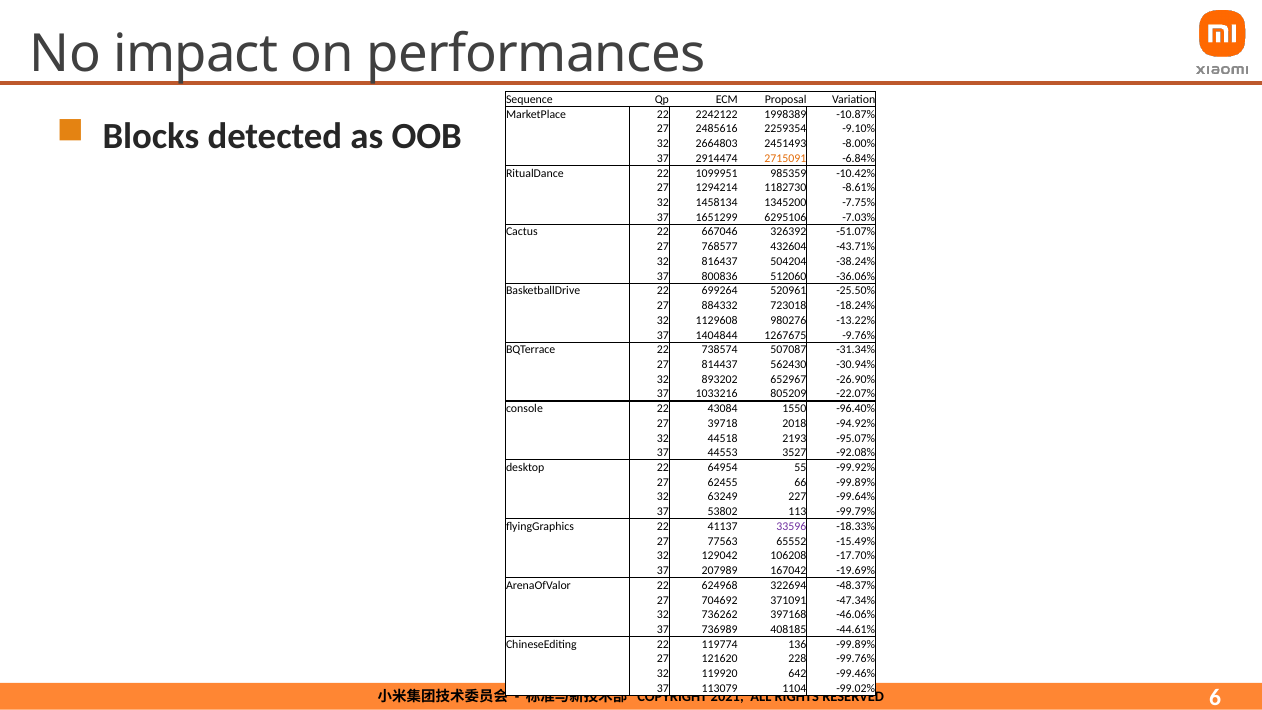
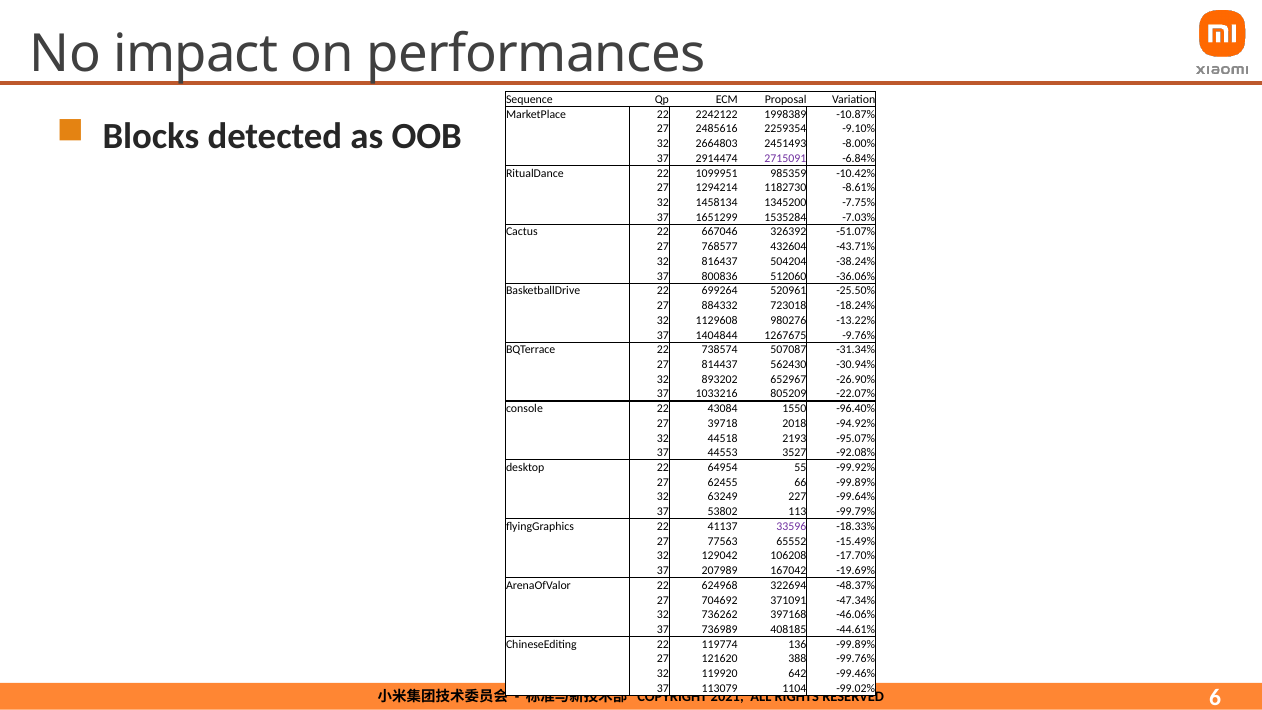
2715091 colour: orange -> purple
6295106: 6295106 -> 1535284
228: 228 -> 388
